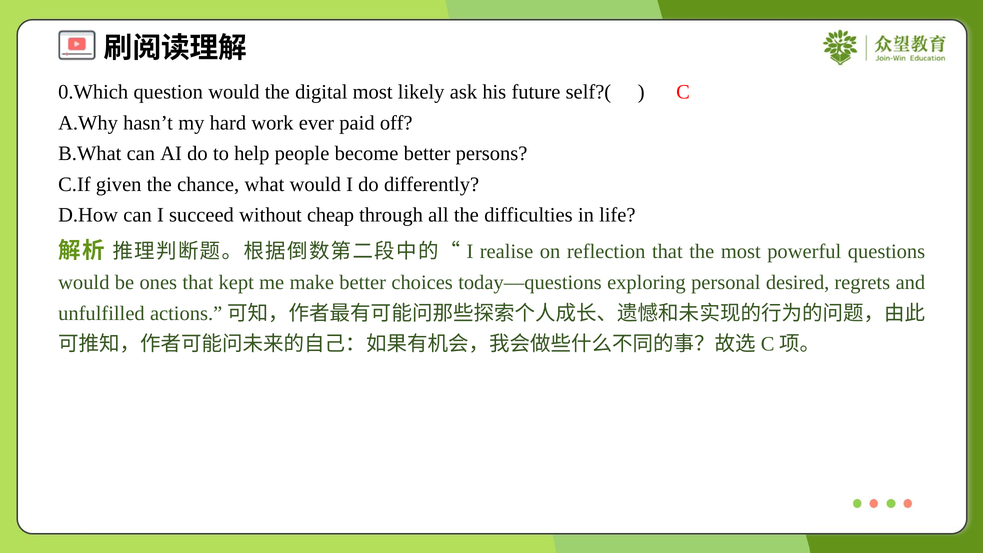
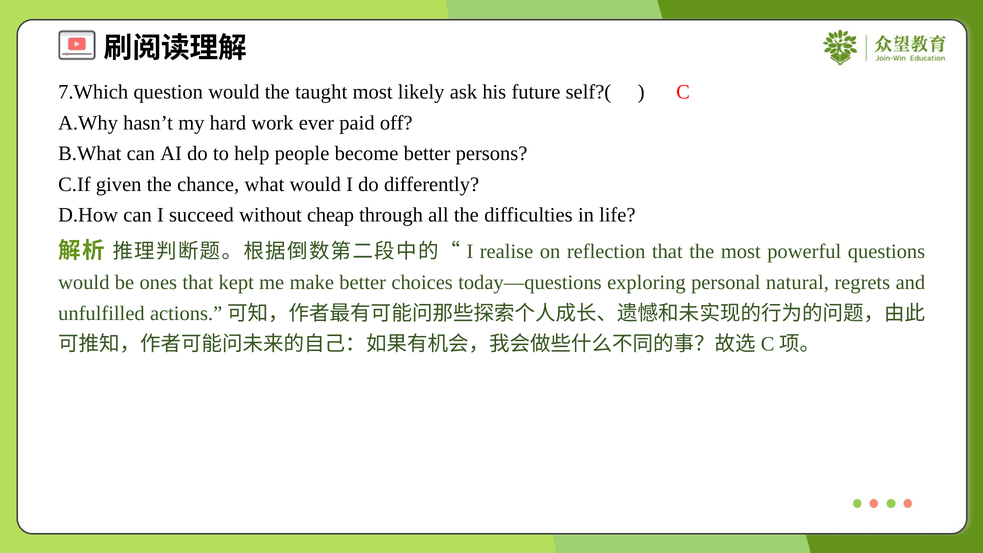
0.Which: 0.Which -> 7.Which
digital: digital -> taught
desired: desired -> natural
